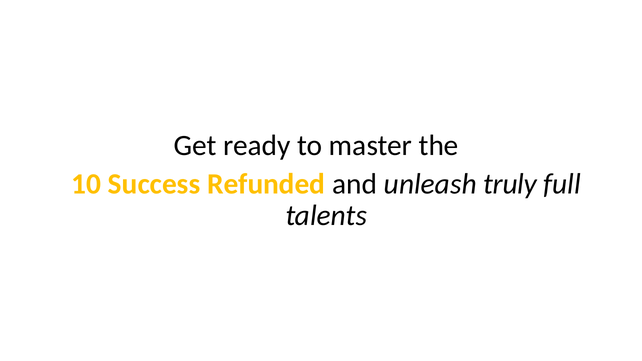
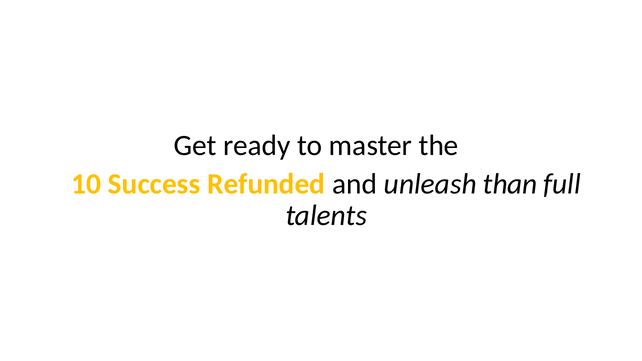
truly: truly -> than
